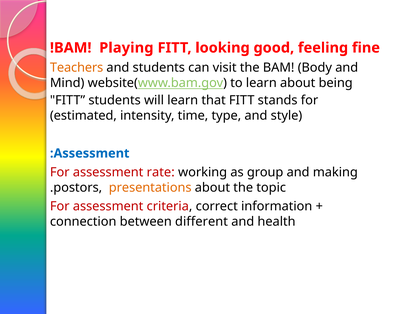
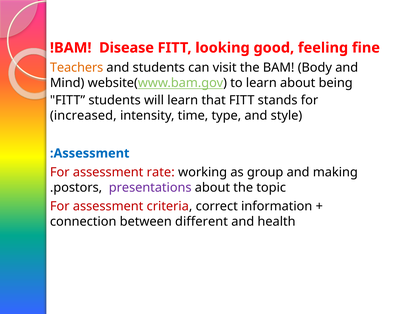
Playing: Playing -> Disease
estimated: estimated -> increased
presentations colour: orange -> purple
